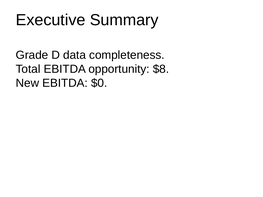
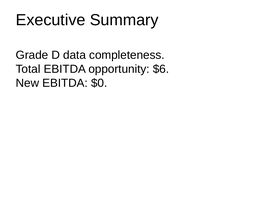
$8: $8 -> $6
